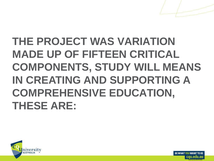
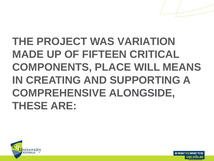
STUDY: STUDY -> PLACE
EDUCATION: EDUCATION -> ALONGSIDE
